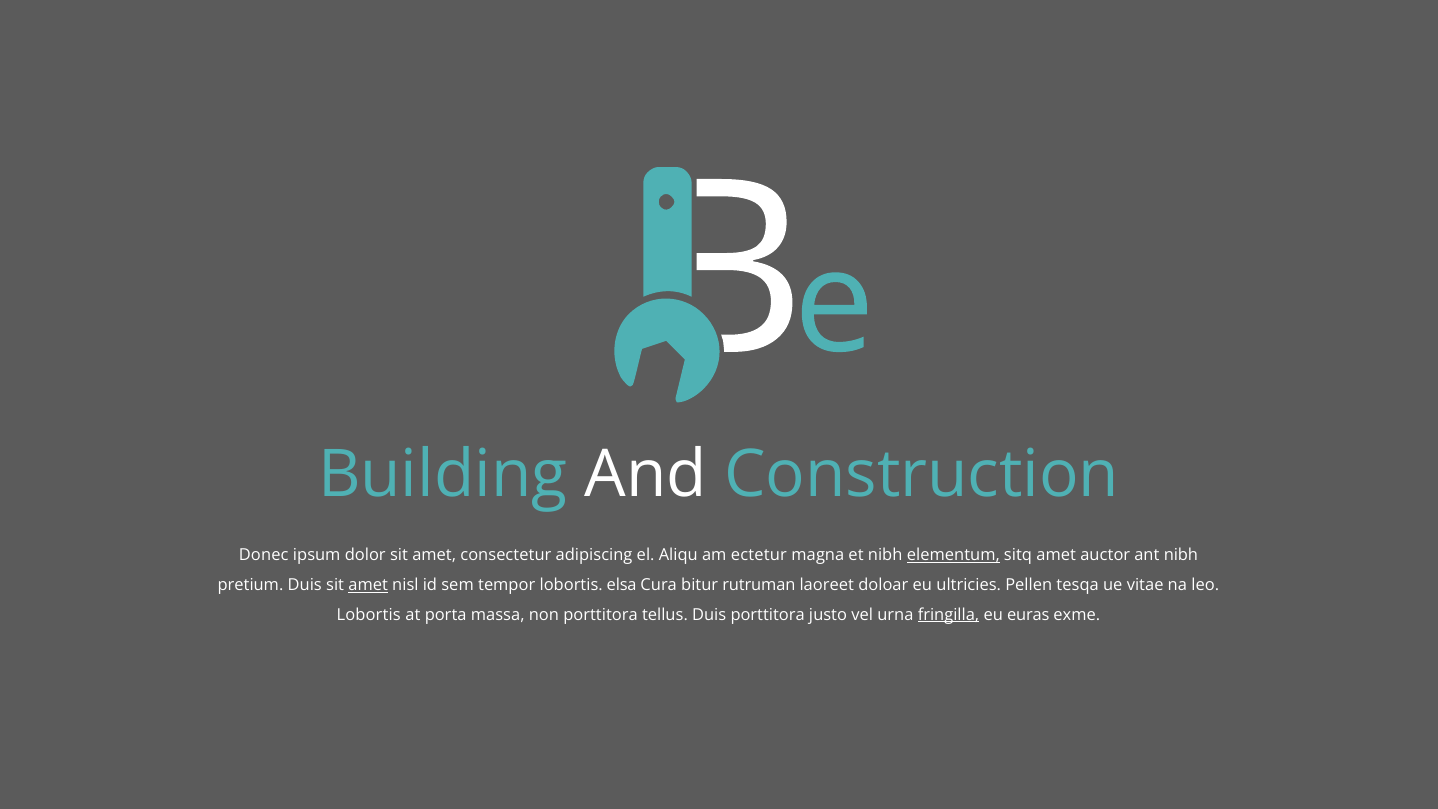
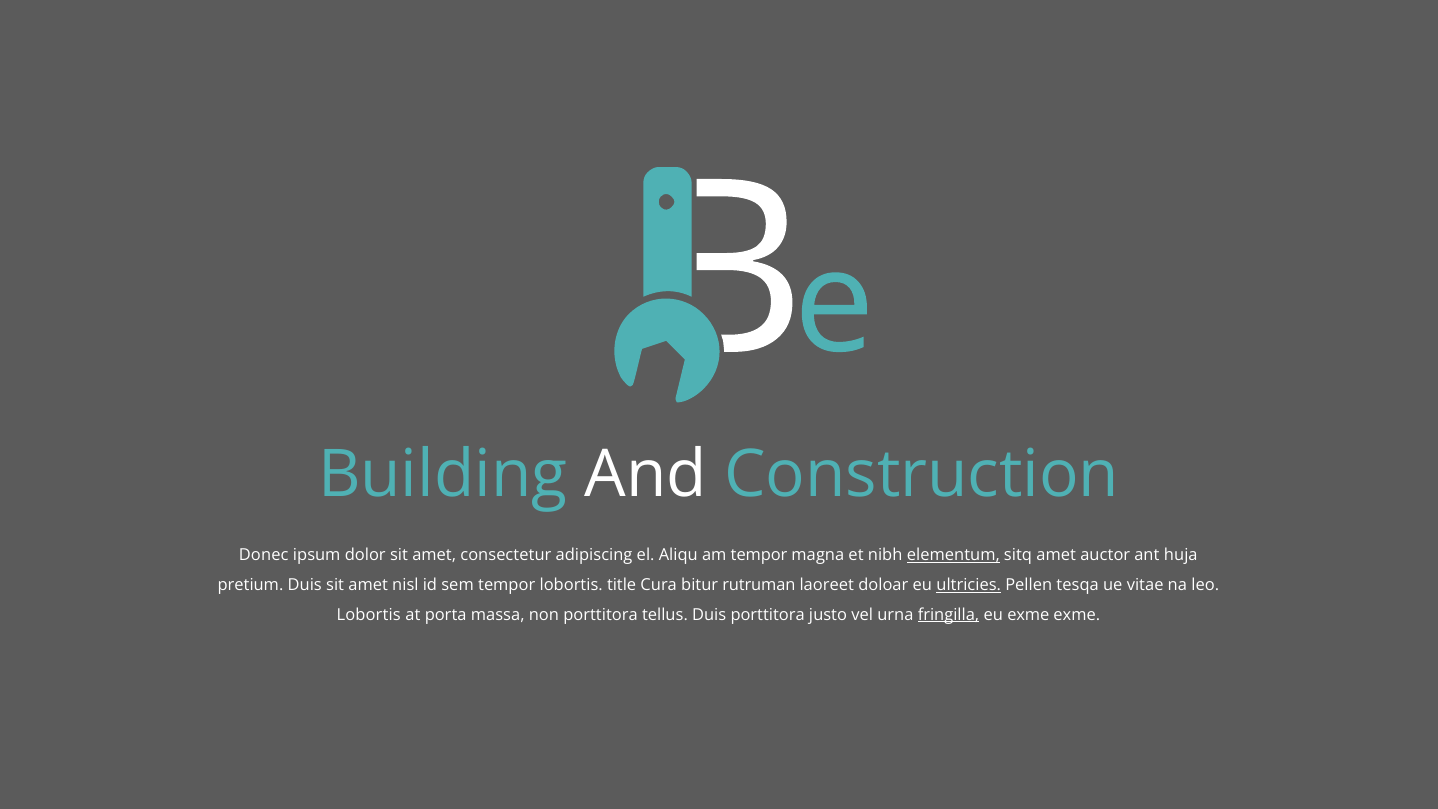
am ectetur: ectetur -> tempor
ant nibh: nibh -> huja
amet at (368, 585) underline: present -> none
elsa: elsa -> title
ultricies underline: none -> present
eu euras: euras -> exme
